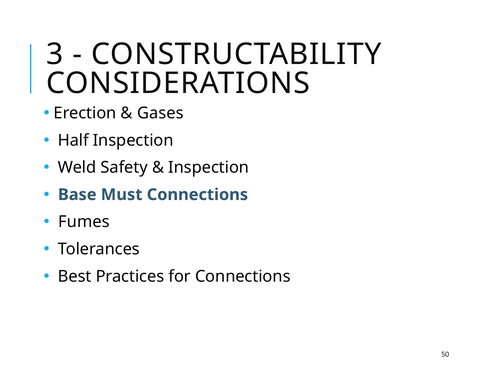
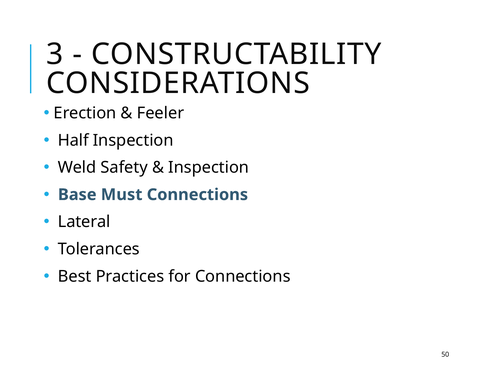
Gases: Gases -> Feeler
Fumes: Fumes -> Lateral
